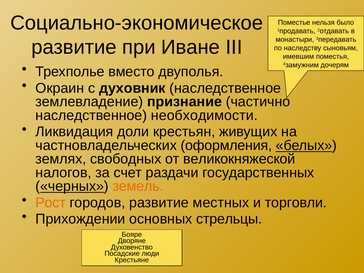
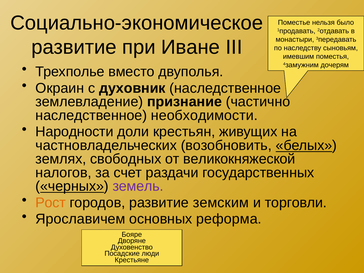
Ликвидация: Ликвидация -> Народности
оформления: оформления -> возобновить
земель colour: orange -> purple
местных: местных -> земским
Прихождении: Прихождении -> Ярославичем
стрельцы: стрельцы -> реформа
